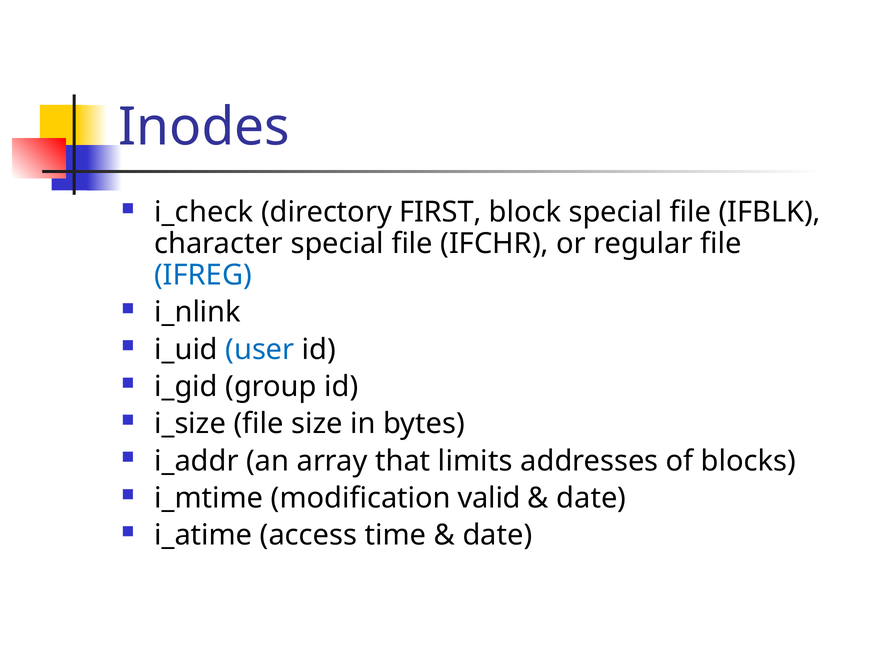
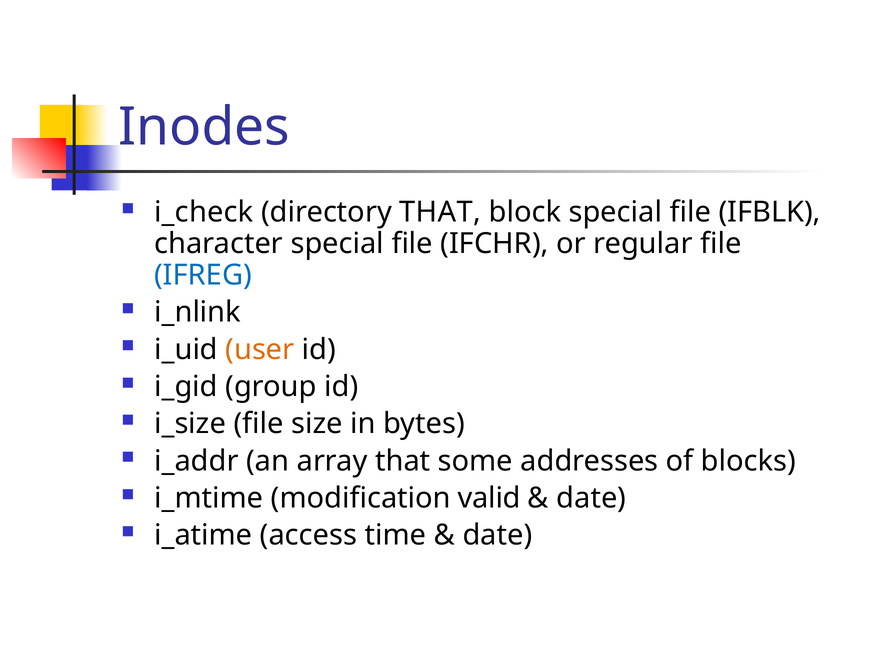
directory FIRST: FIRST -> THAT
user colour: blue -> orange
limits: limits -> some
